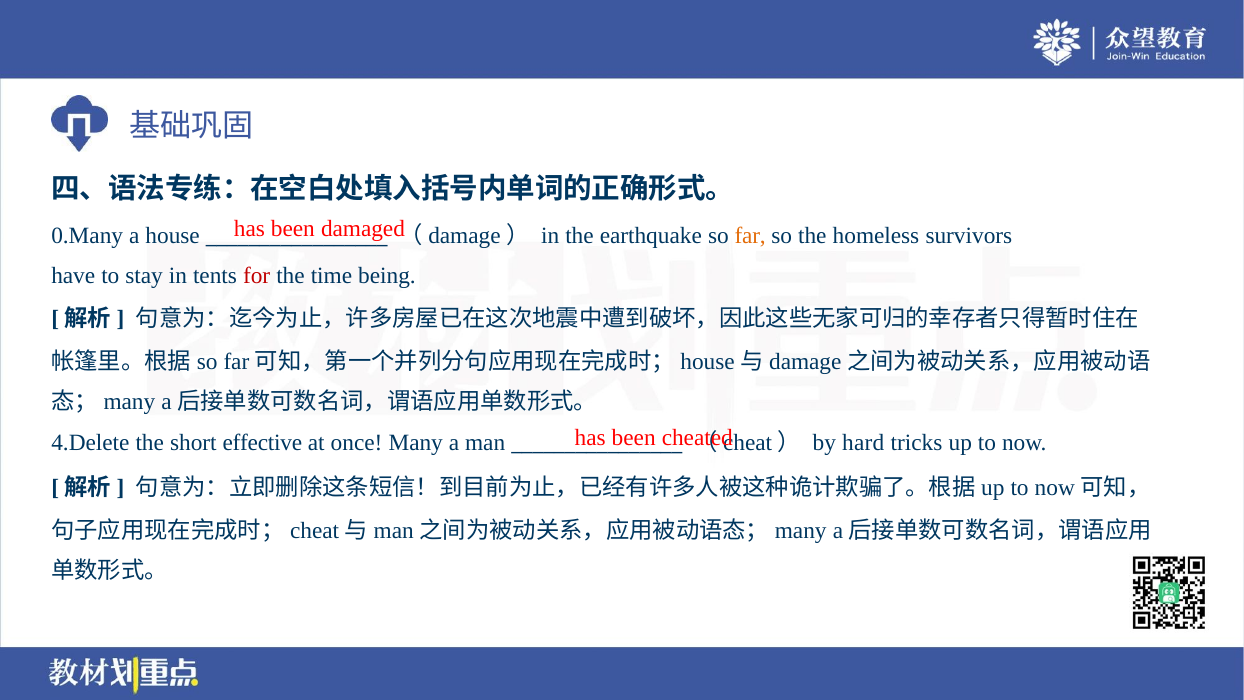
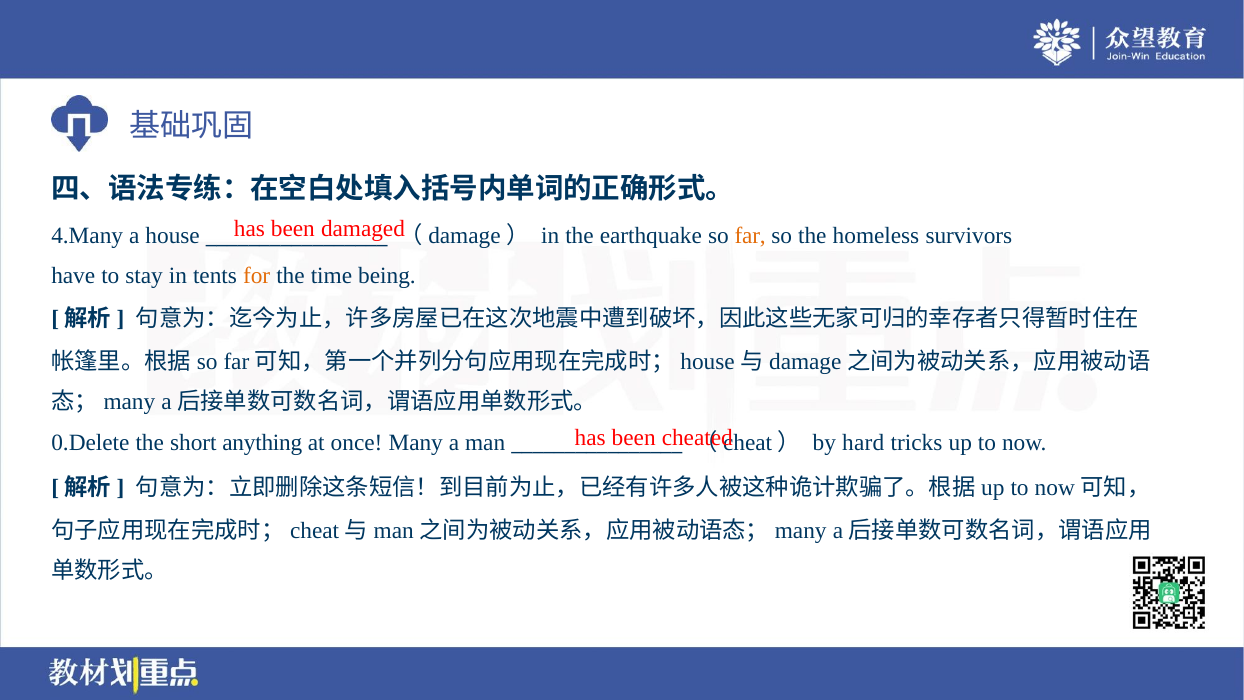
0.Many: 0.Many -> 4.Many
for colour: red -> orange
4.Delete: 4.Delete -> 0.Delete
effective: effective -> anything
